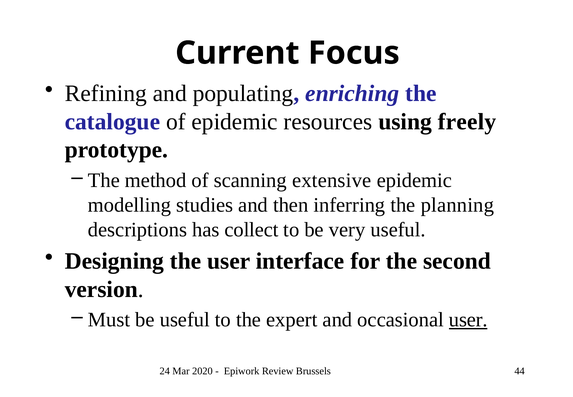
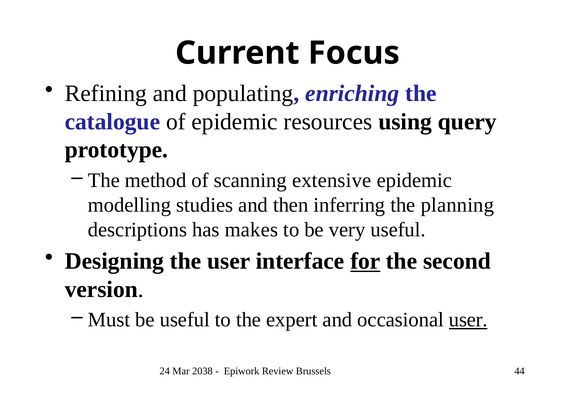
freely: freely -> query
collect: collect -> makes
for underline: none -> present
2020: 2020 -> 2038
